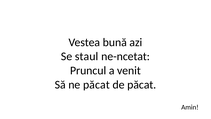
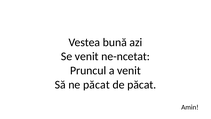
Se staul: staul -> venit
